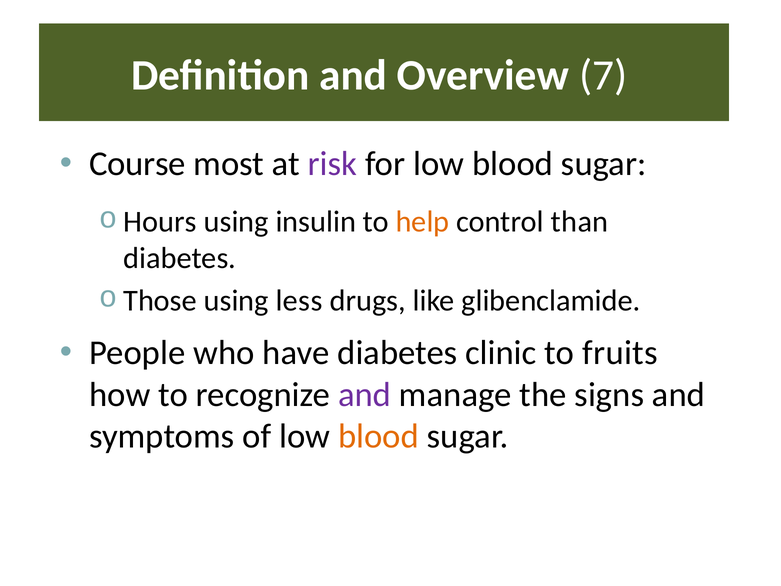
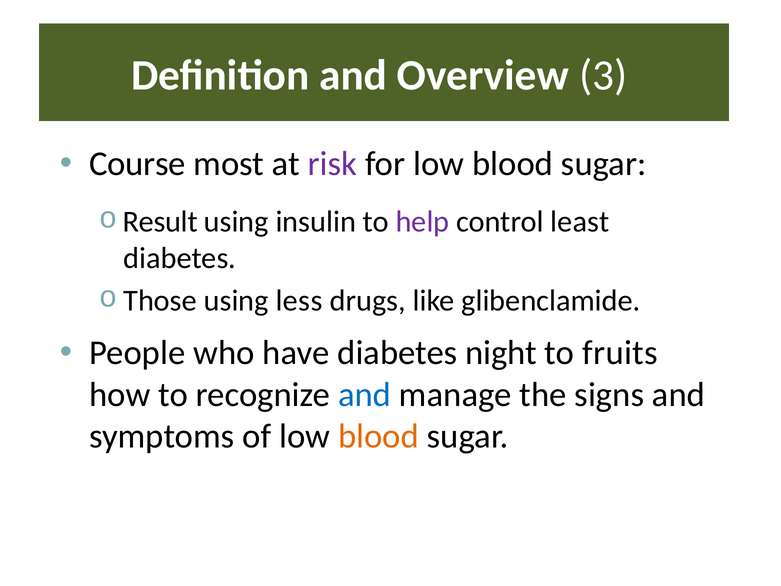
7: 7 -> 3
Hours: Hours -> Result
help colour: orange -> purple
than: than -> least
clinic: clinic -> night
and at (365, 395) colour: purple -> blue
